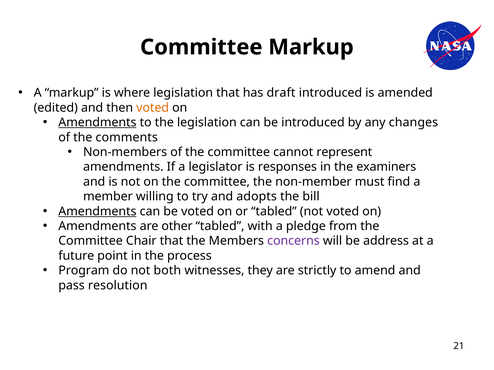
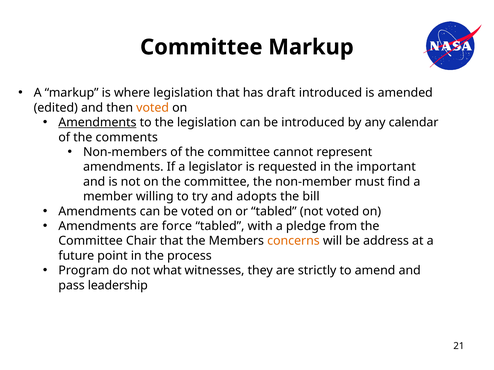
changes: changes -> calendar
responses: responses -> requested
examiners: examiners -> important
Amendments at (97, 212) underline: present -> none
other: other -> force
concerns colour: purple -> orange
both: both -> what
resolution: resolution -> leadership
